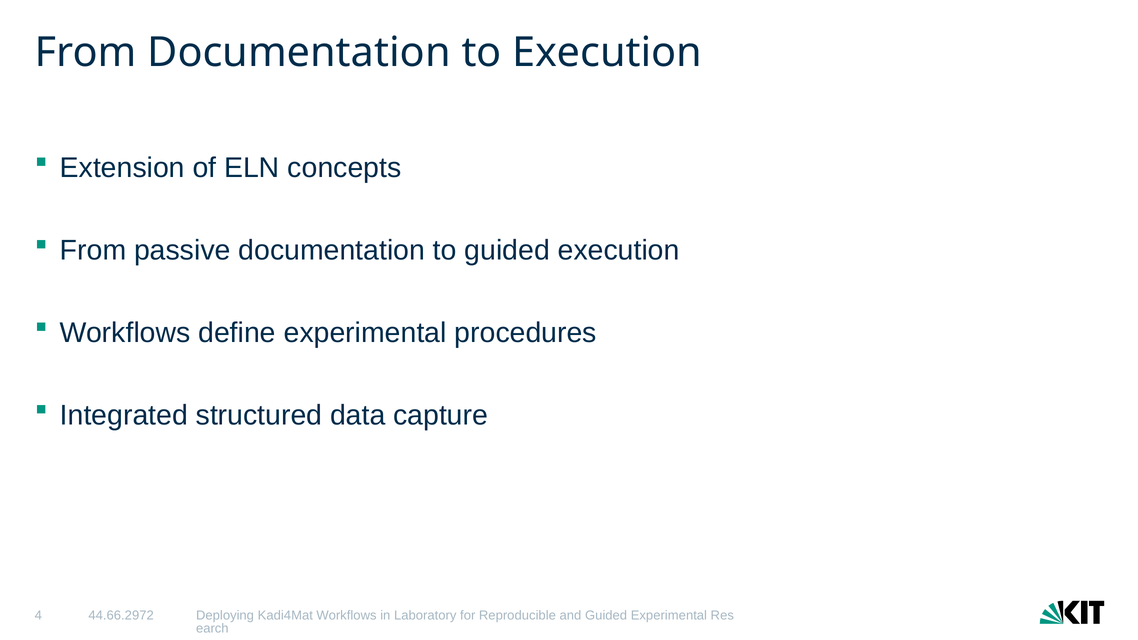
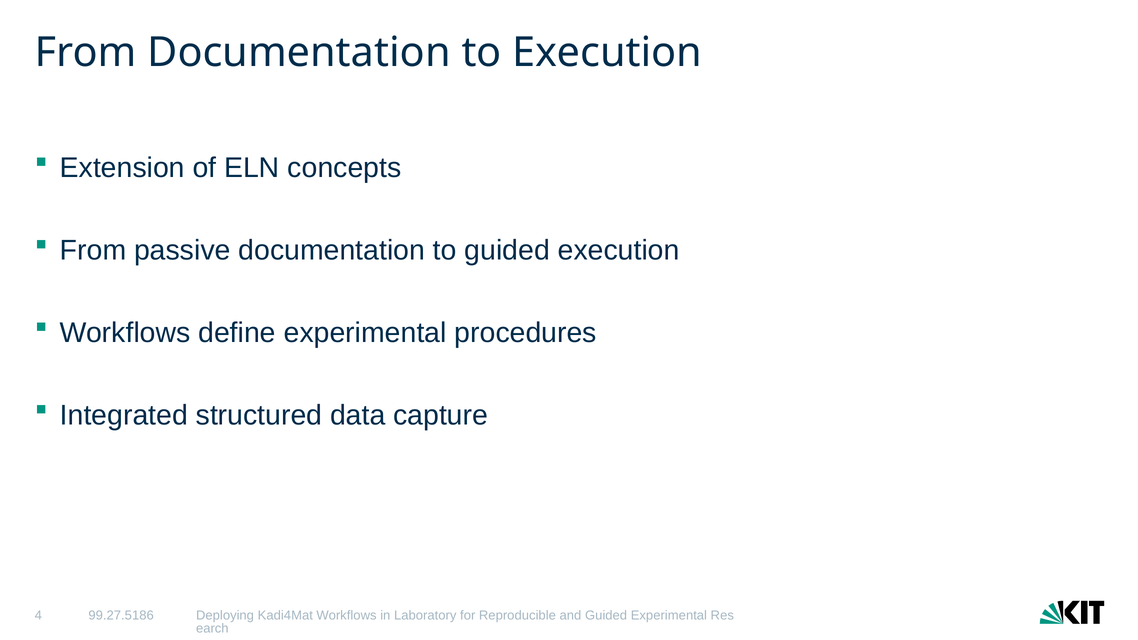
44.66.2972: 44.66.2972 -> 99.27.5186
